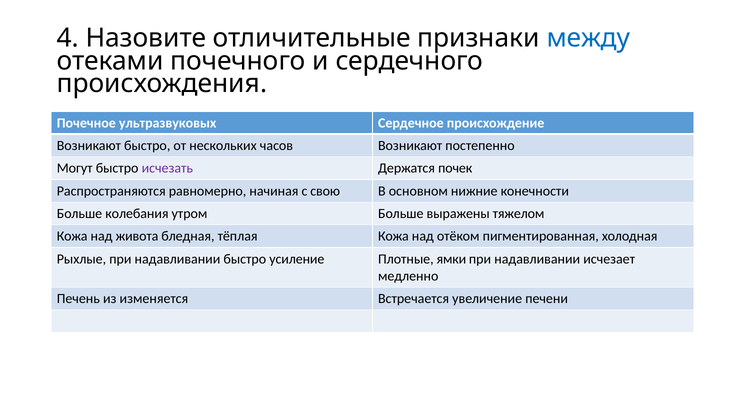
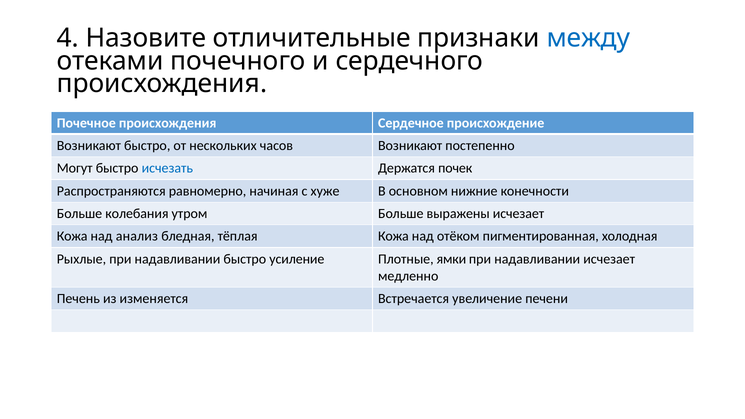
Почечное ультразвуковых: ультразвуковых -> происхождения
исчезать colour: purple -> blue
свою: свою -> хуже
выражены тяжелом: тяжелом -> исчезает
живота: живота -> анализ
